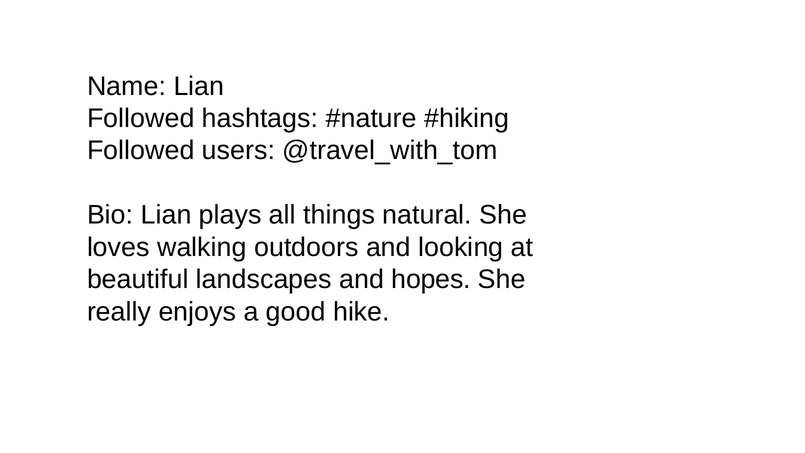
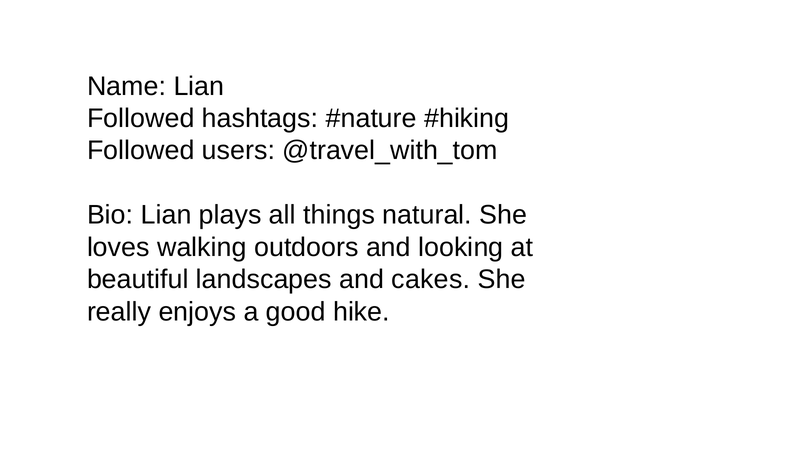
hopes: hopes -> cakes
